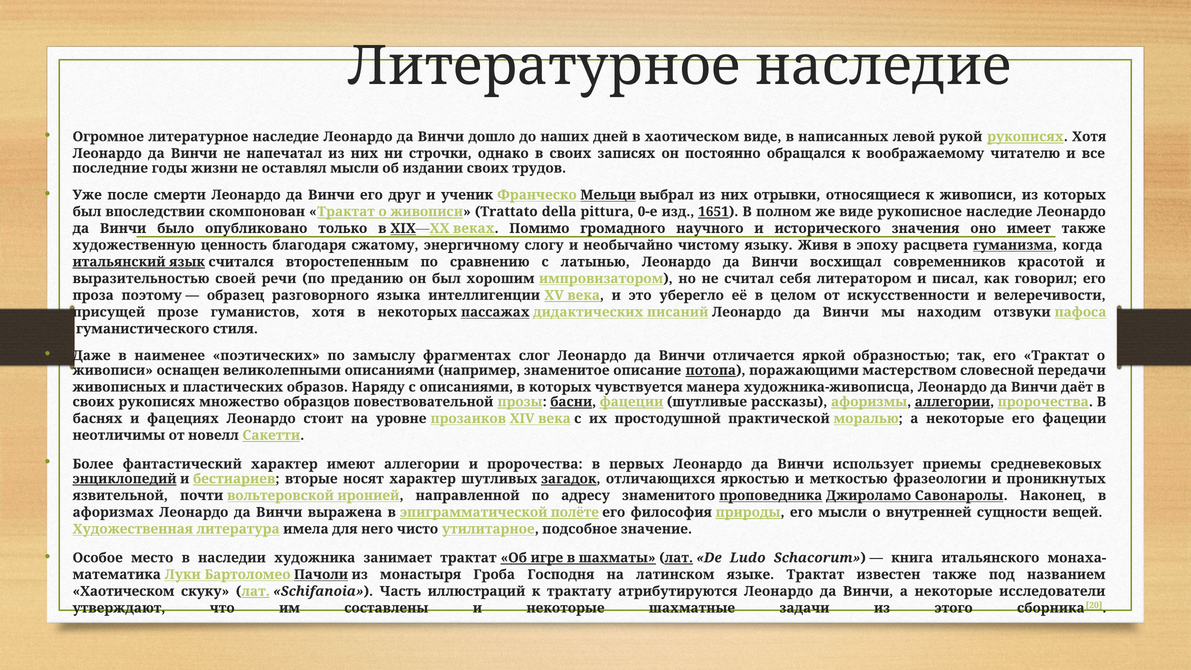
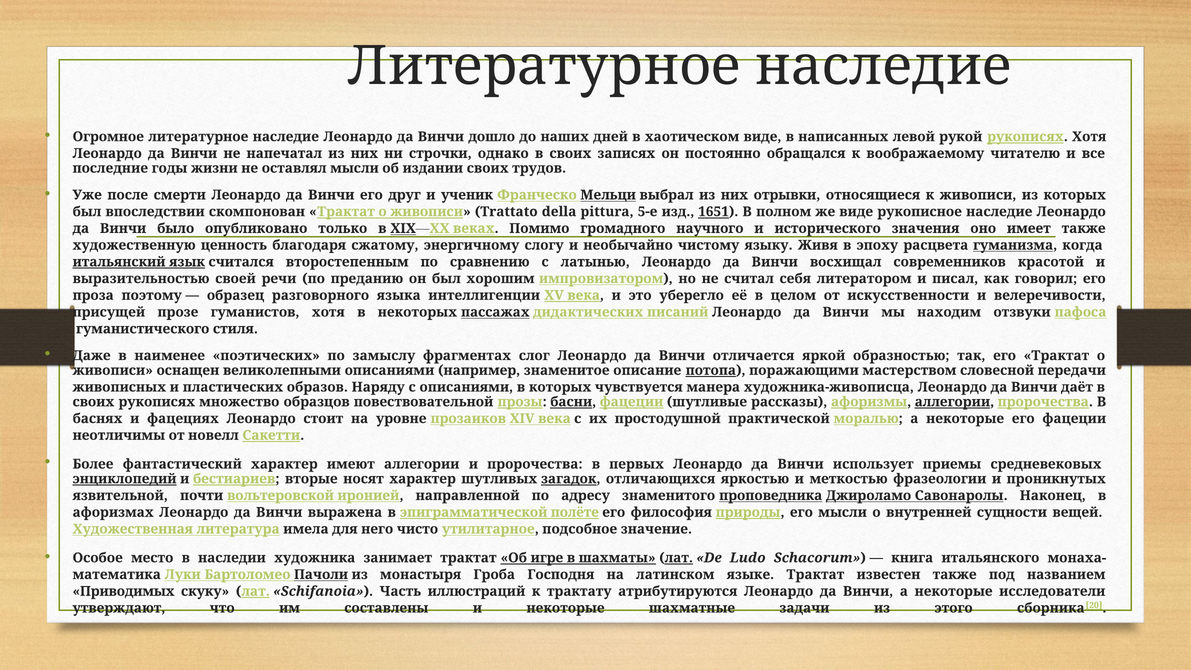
0-е: 0-е -> 5-е
Хаотическом at (124, 591): Хаотическом -> Приводимых
